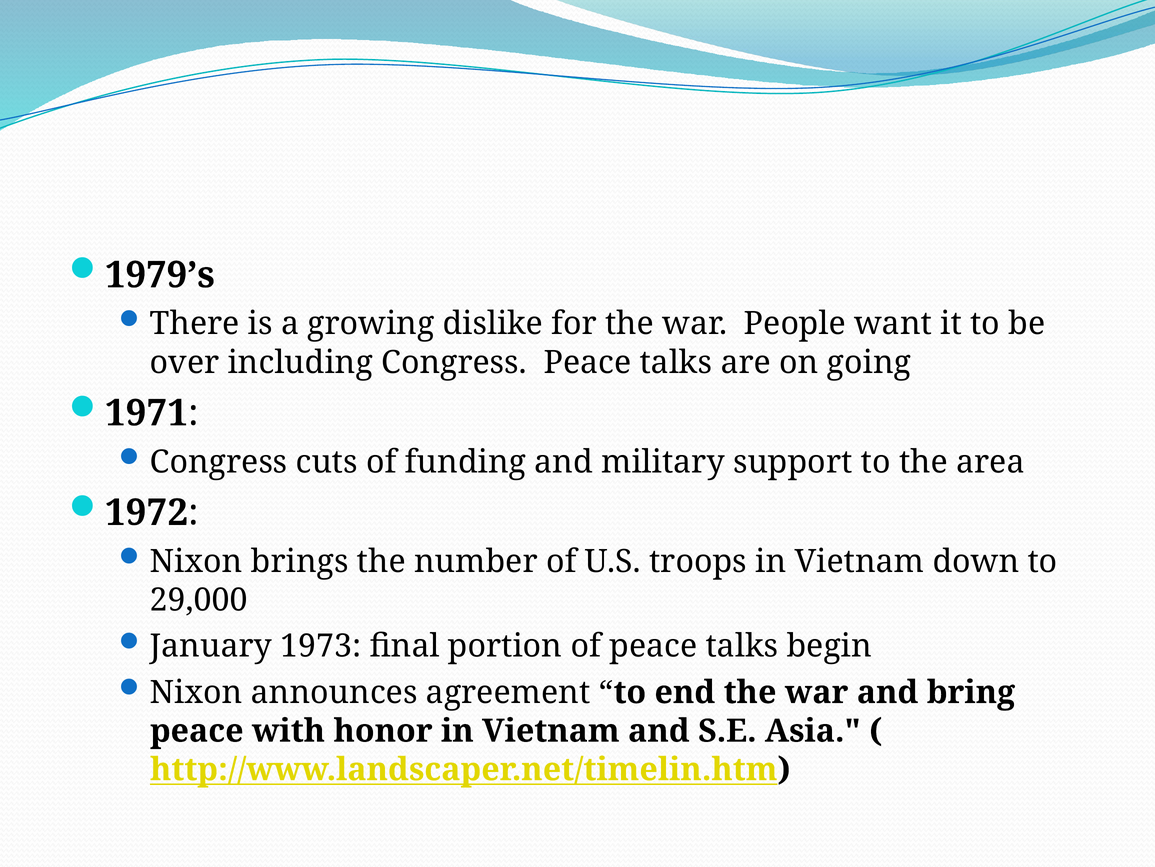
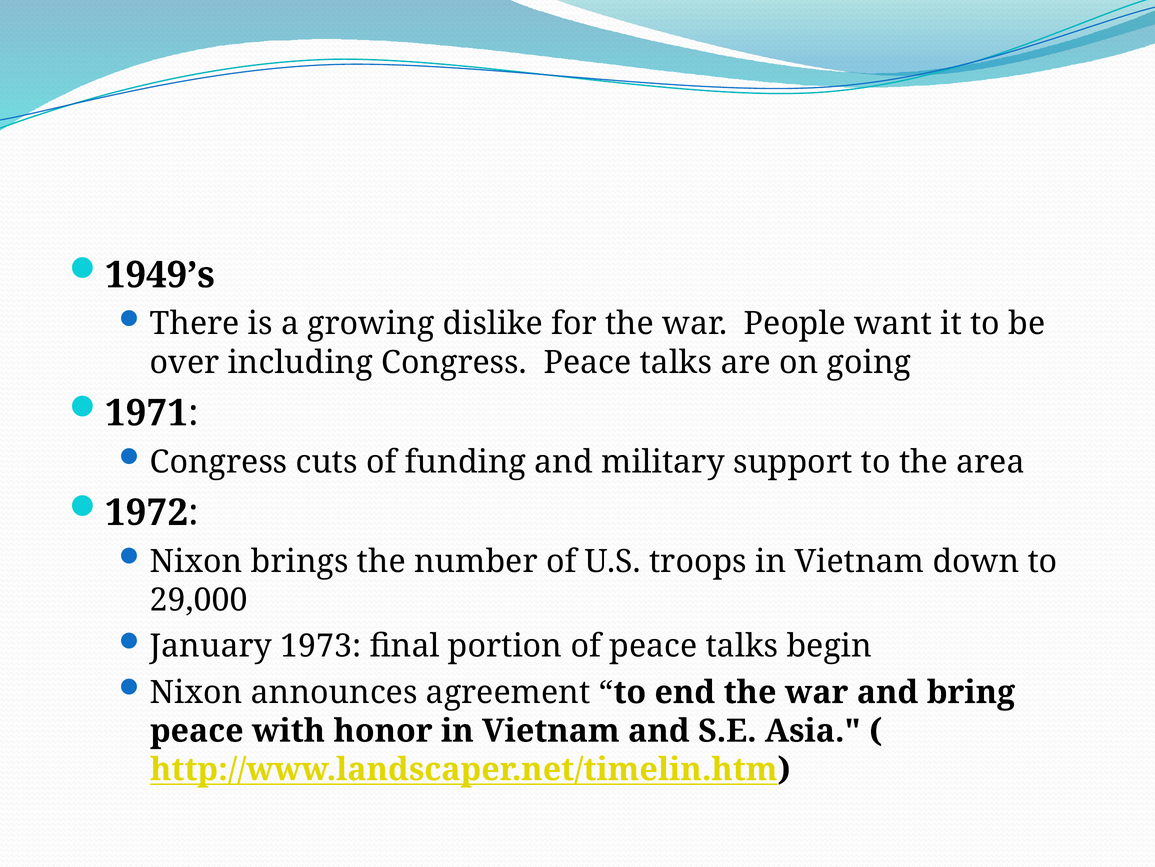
1979’s: 1979’s -> 1949’s
